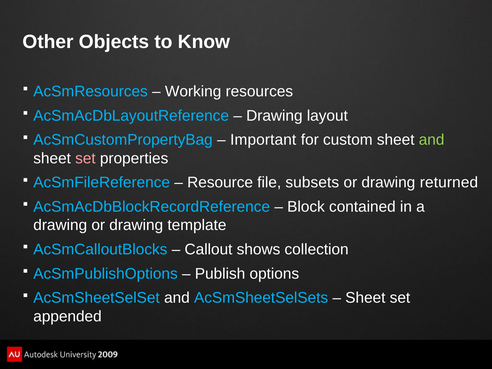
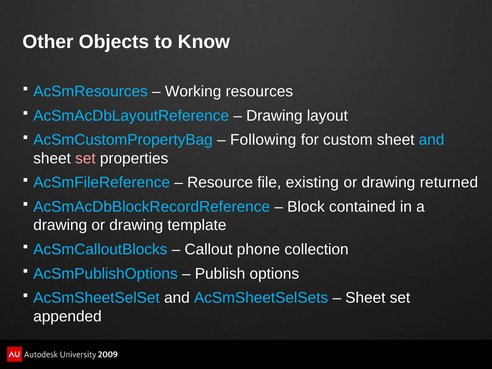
Important: Important -> Following
and at (432, 140) colour: light green -> light blue
subsets: subsets -> existing
shows: shows -> phone
